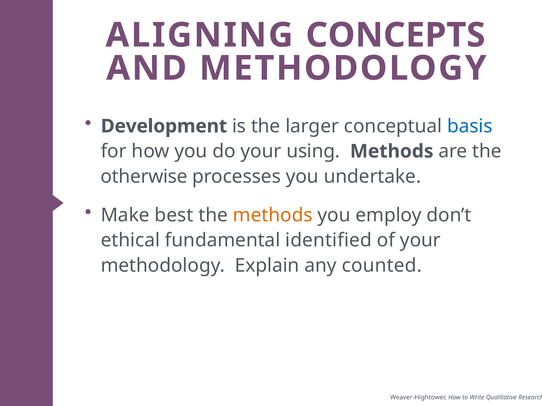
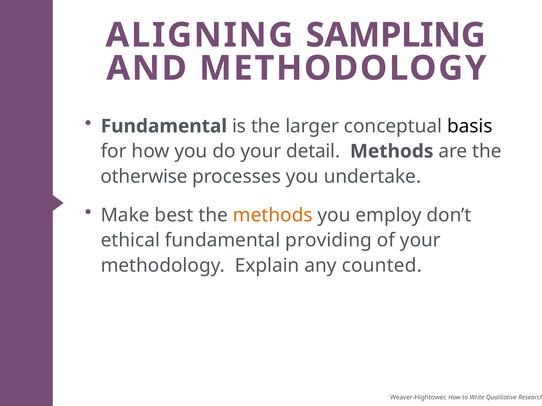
CONCEPTS: CONCEPTS -> SAMPLING
Development at (164, 126): Development -> Fundamental
basis colour: blue -> black
using: using -> detail
identified: identified -> providing
